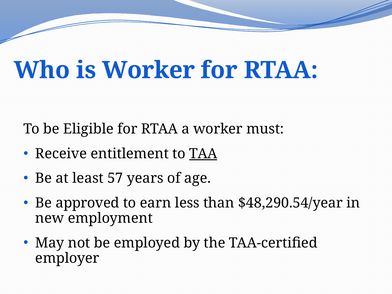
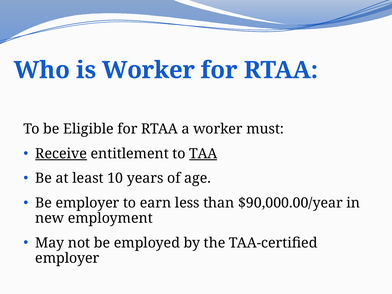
Receive underline: none -> present
57: 57 -> 10
Be approved: approved -> employer
$48,290.54/year: $48,290.54/year -> $90,000.00/year
